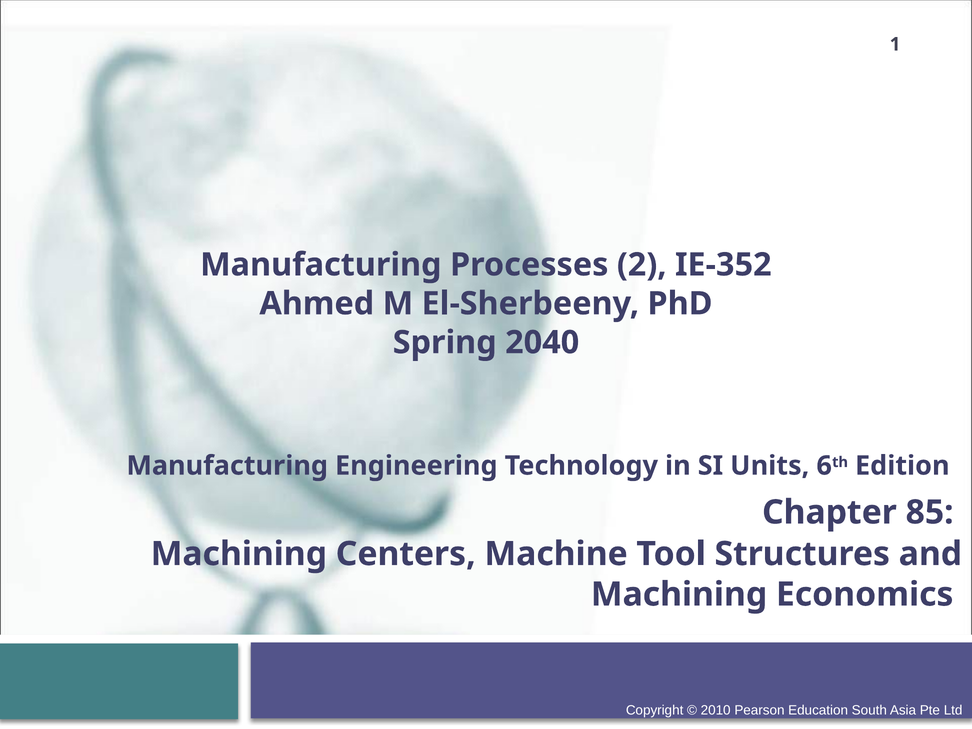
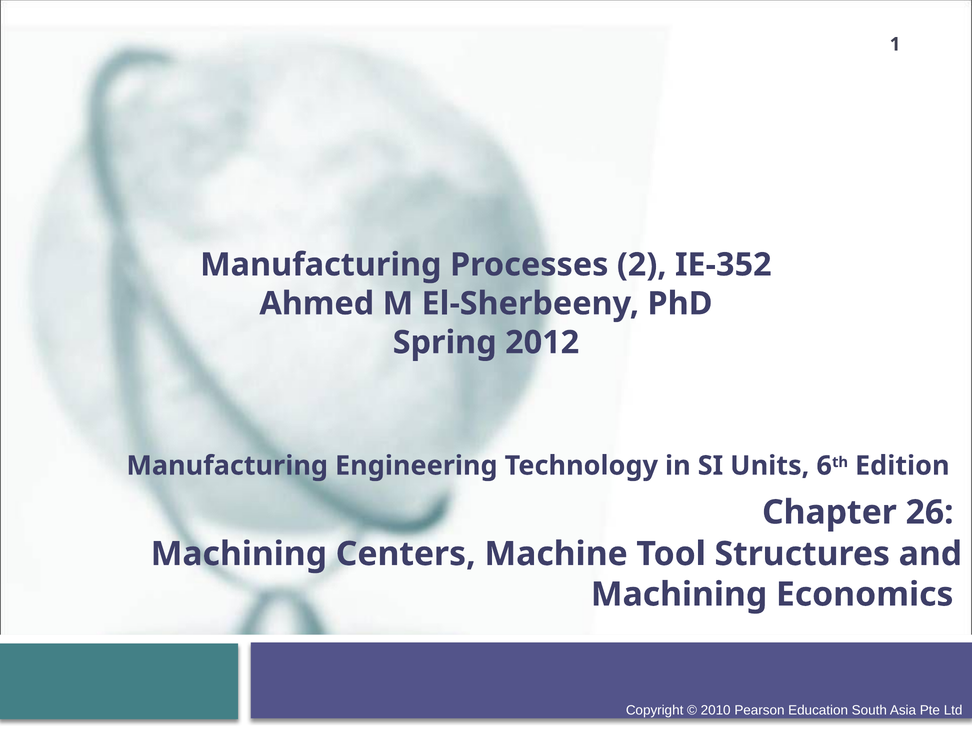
2040: 2040 -> 2012
85: 85 -> 26
